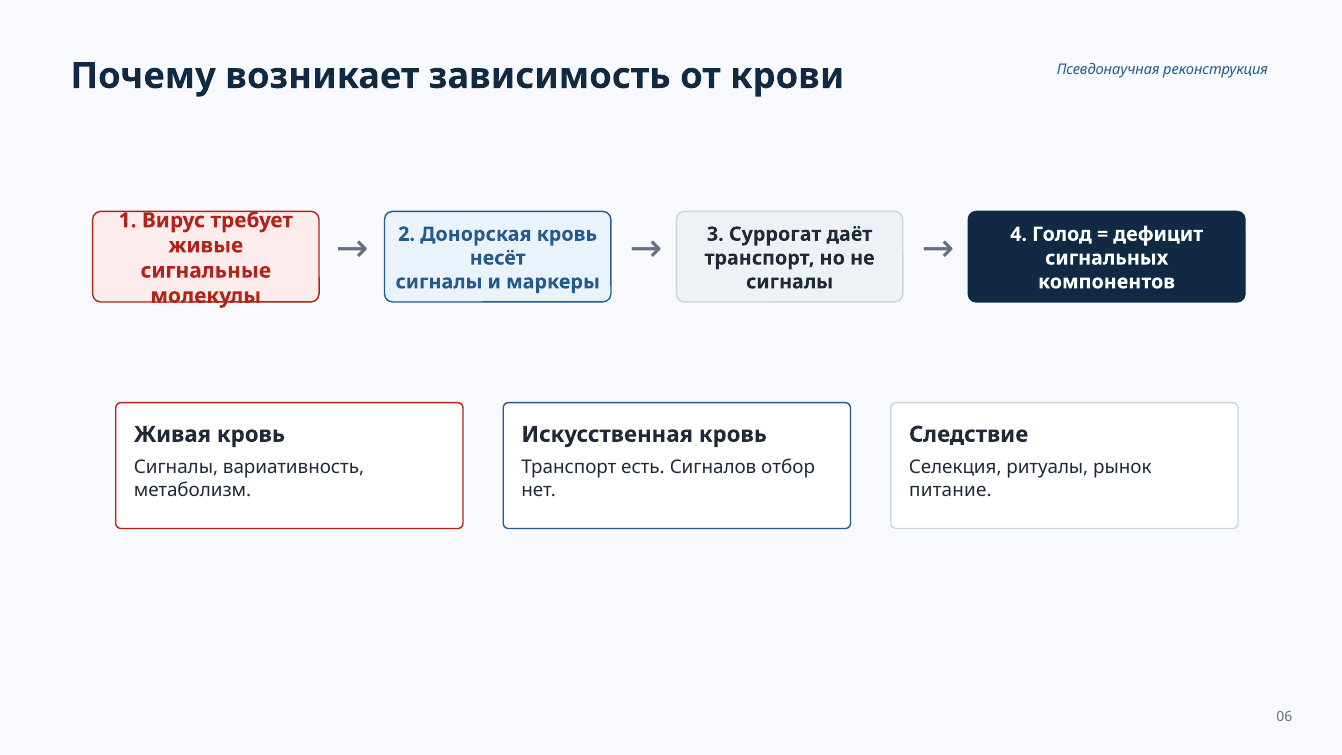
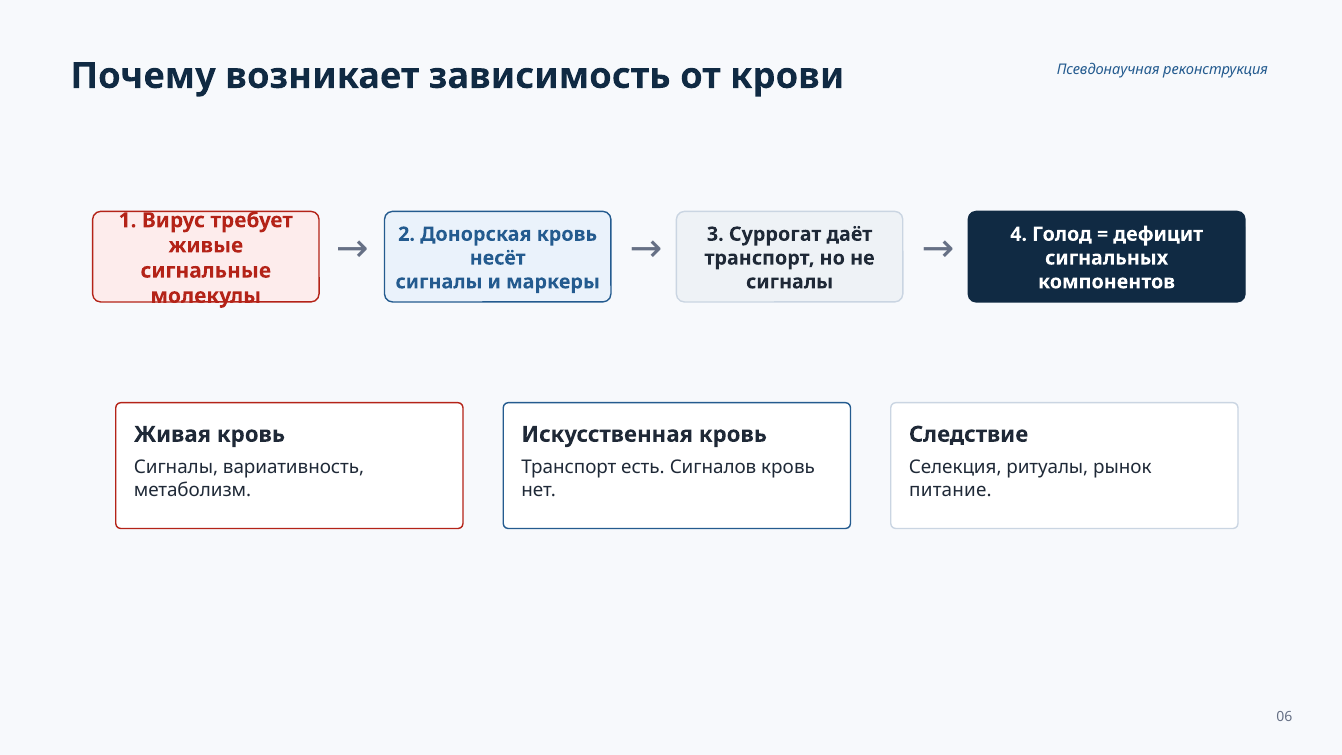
Сигналов отбор: отбор -> кровь
